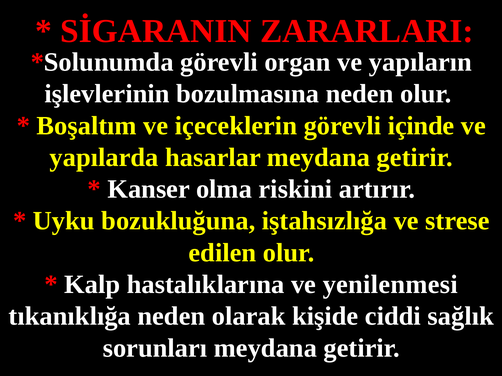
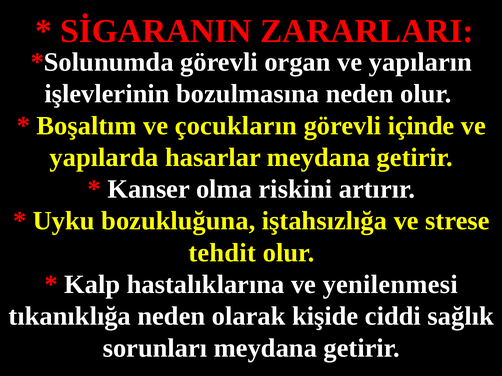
içeceklerin: içeceklerin -> çocukların
edilen: edilen -> tehdit
